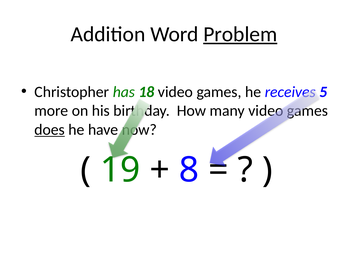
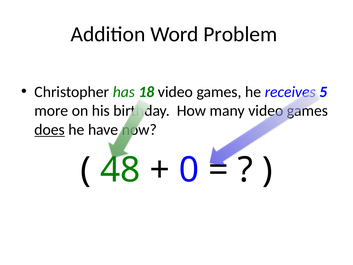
Problem underline: present -> none
19: 19 -> 48
8: 8 -> 0
